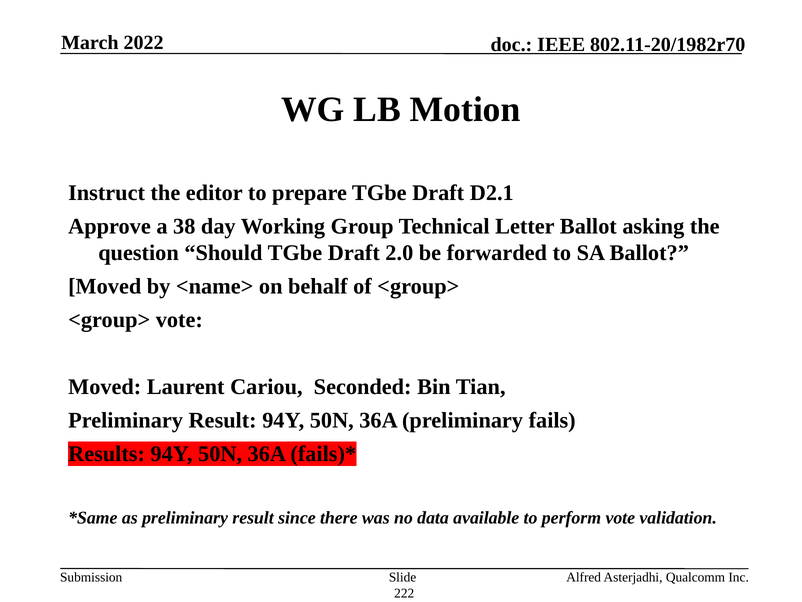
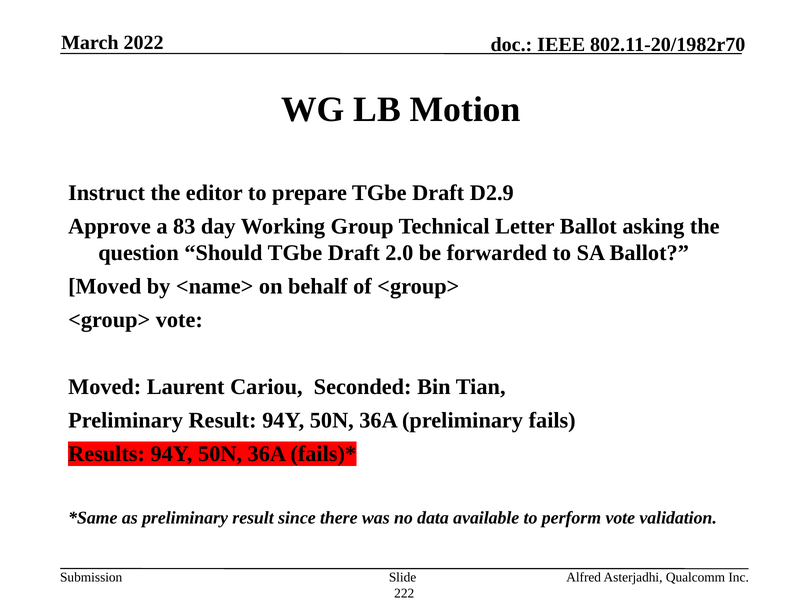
D2.1: D2.1 -> D2.9
38: 38 -> 83
